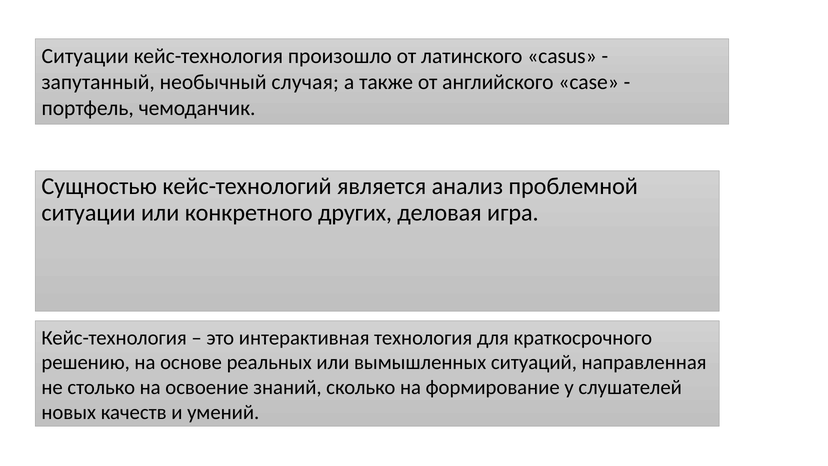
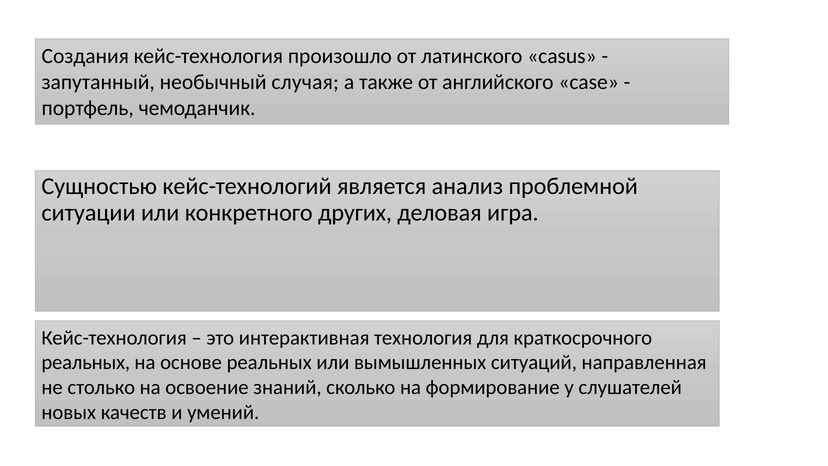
Ситуации at (85, 56): Ситуации -> Создания
решению at (86, 362): решению -> реальных
